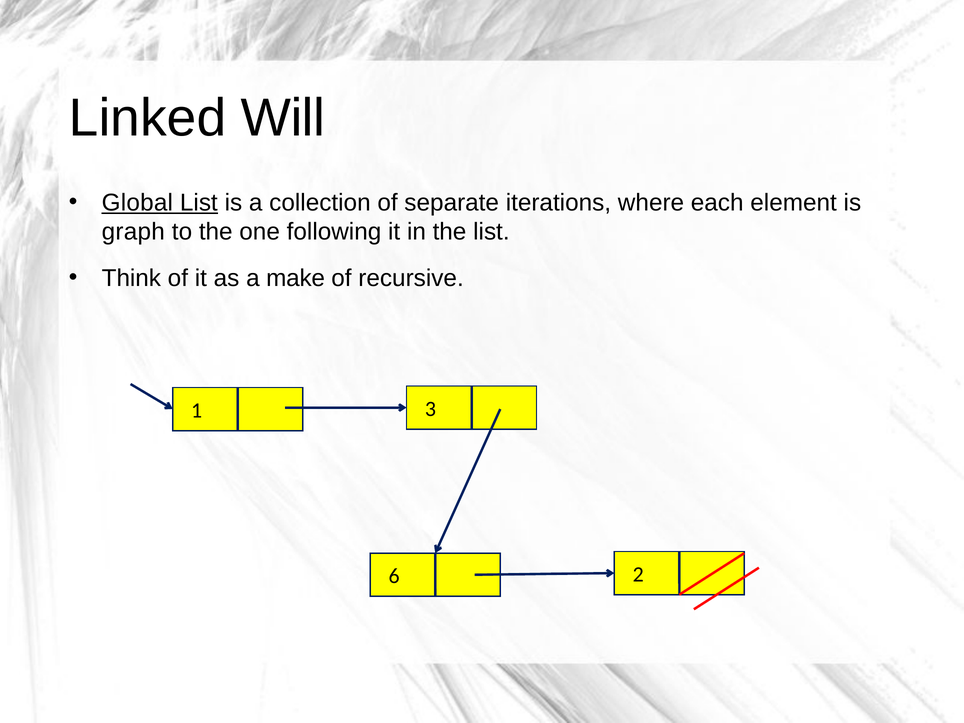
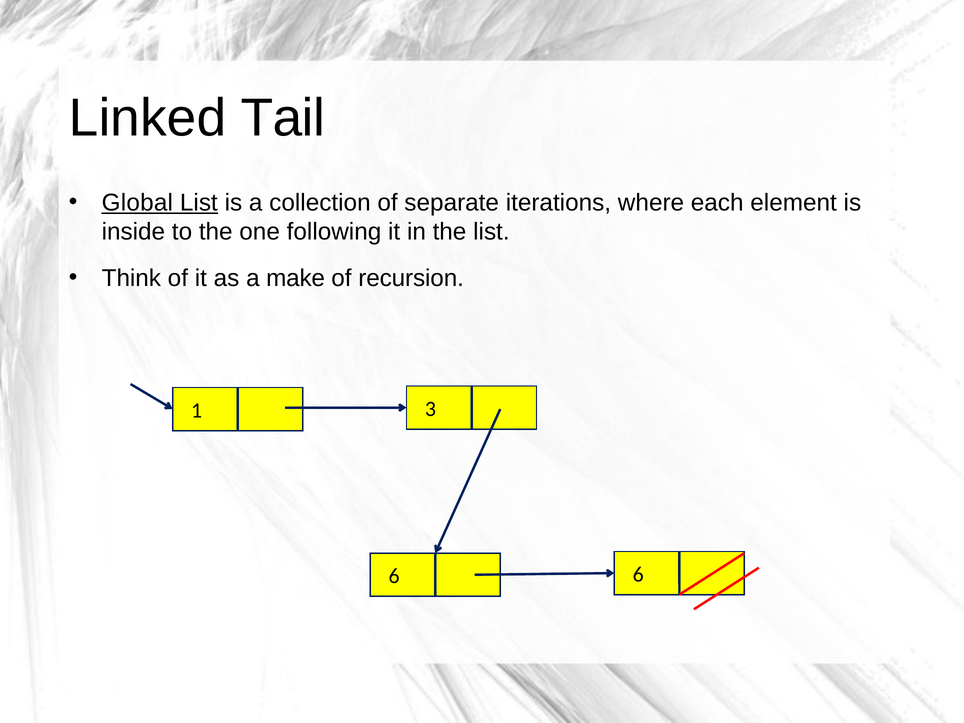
Will: Will -> Tail
graph: graph -> inside
recursive: recursive -> recursion
6 2: 2 -> 6
